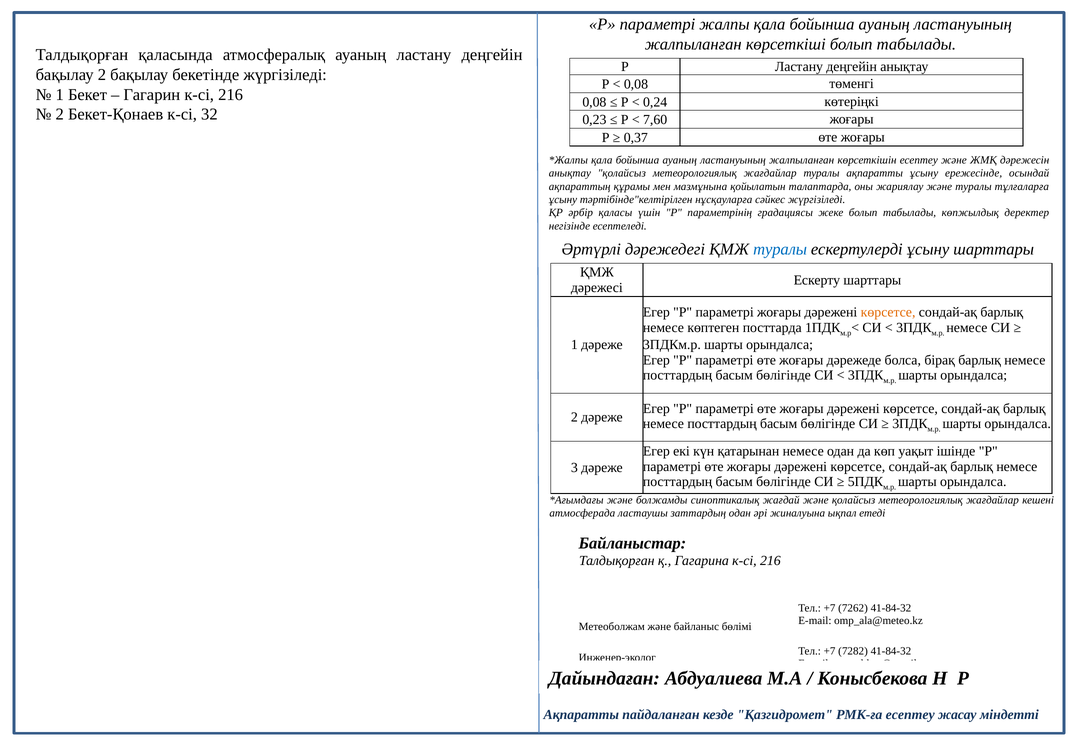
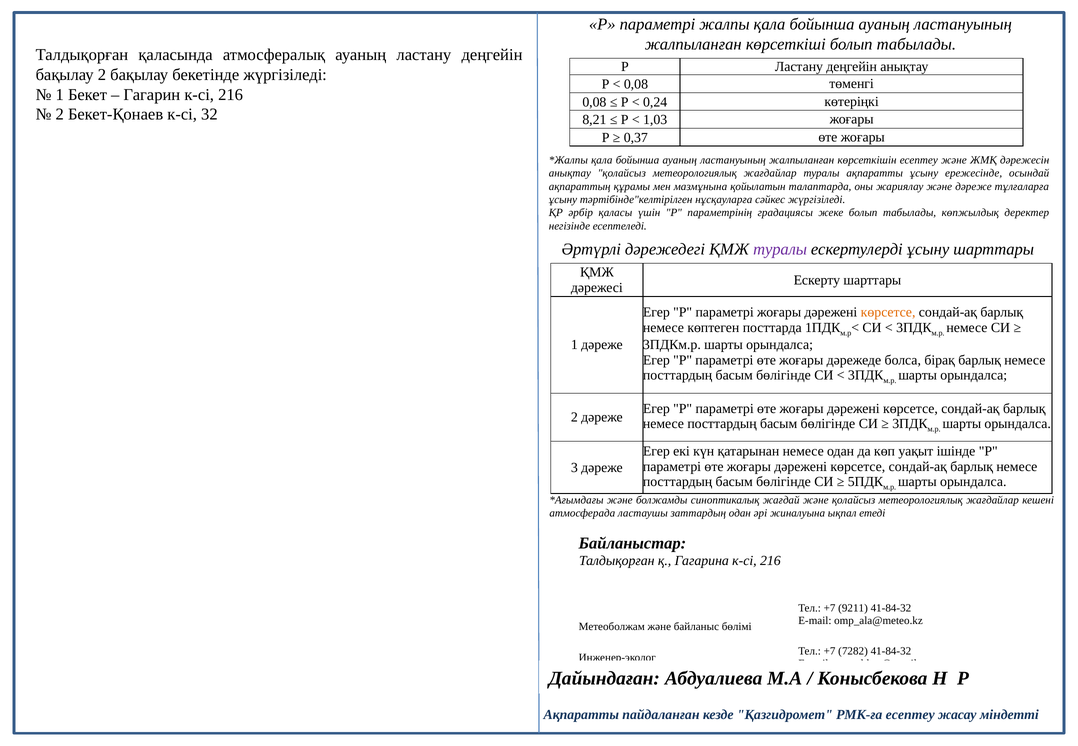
0,23: 0,23 -> 8,21
7,60: 7,60 -> 1,03
және туралы: туралы -> дәреже
туралы at (780, 250) colour: blue -> purple
7262: 7262 -> 9211
